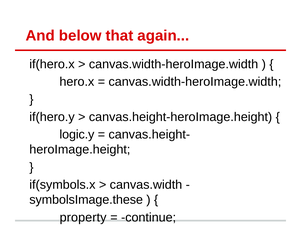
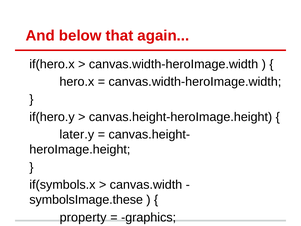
logic.y: logic.y -> later.y
continue: continue -> graphics
